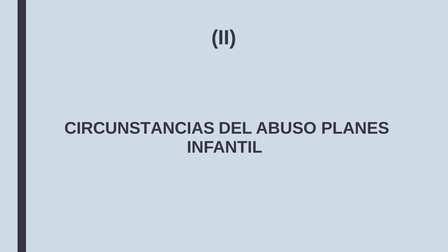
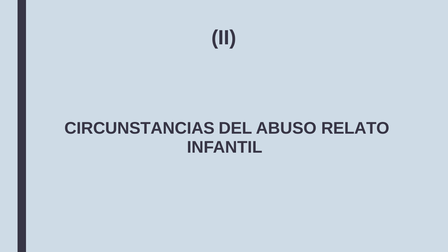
PLANES: PLANES -> RELATO
